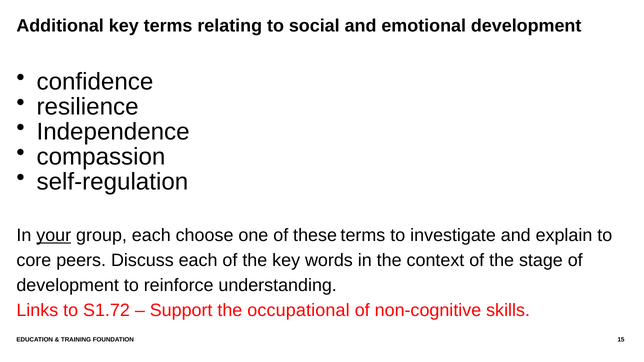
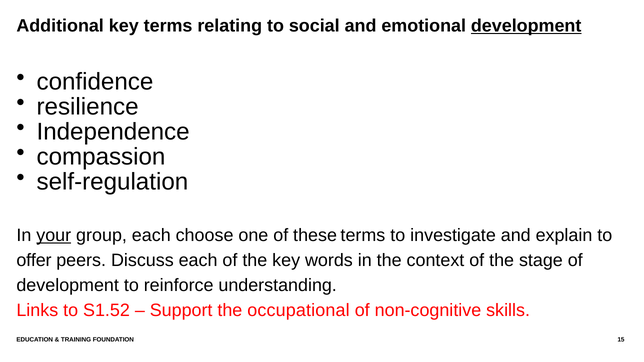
development at (526, 26) underline: none -> present
core: core -> offer
S1.72: S1.72 -> S1.52
